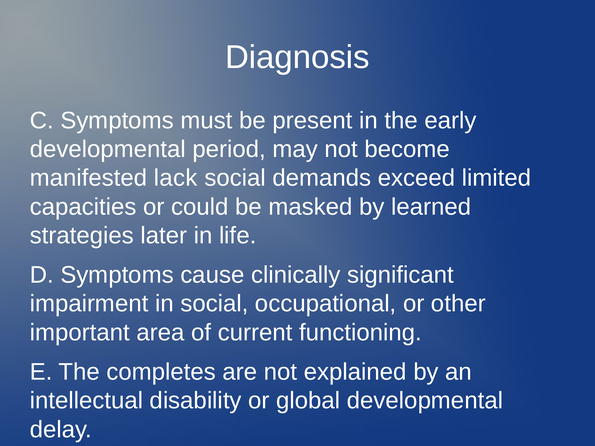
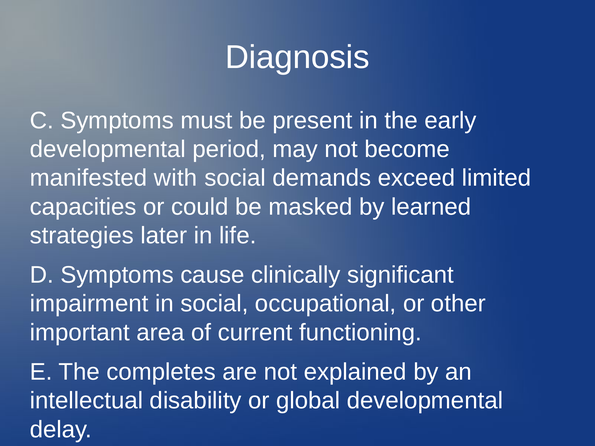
lack: lack -> with
